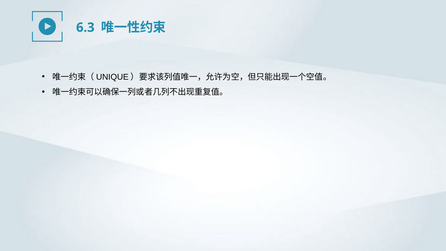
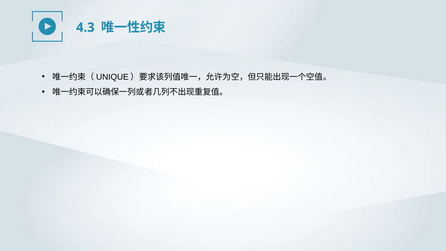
6.3: 6.3 -> 4.3
